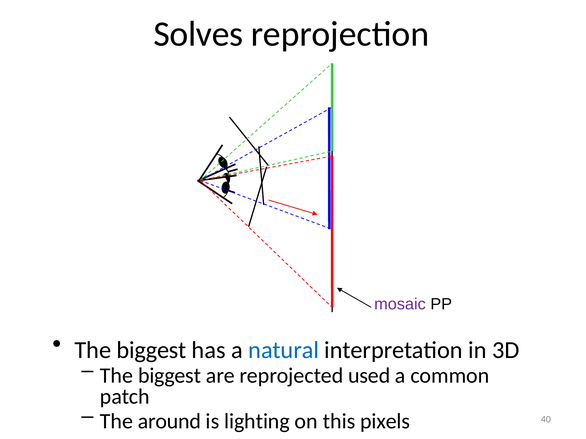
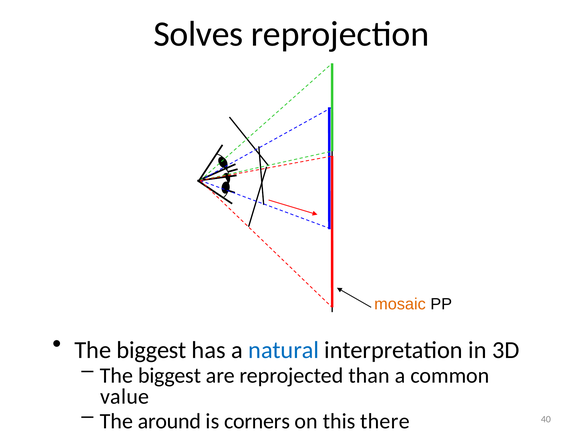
mosaic colour: purple -> orange
used: used -> than
patch: patch -> value
lighting: lighting -> corners
pixels: pixels -> there
